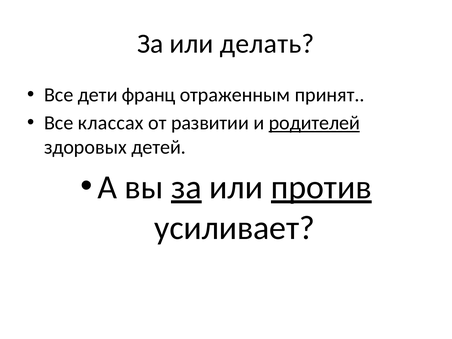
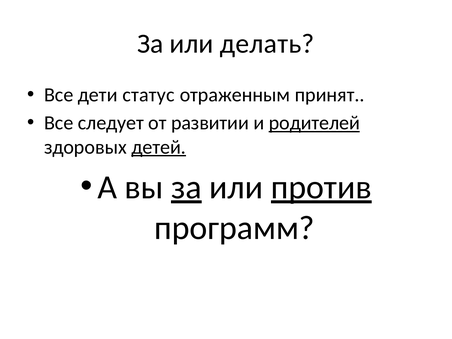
франц: франц -> статус
классах: классах -> следует
детей underline: none -> present
усиливает: усиливает -> программ
